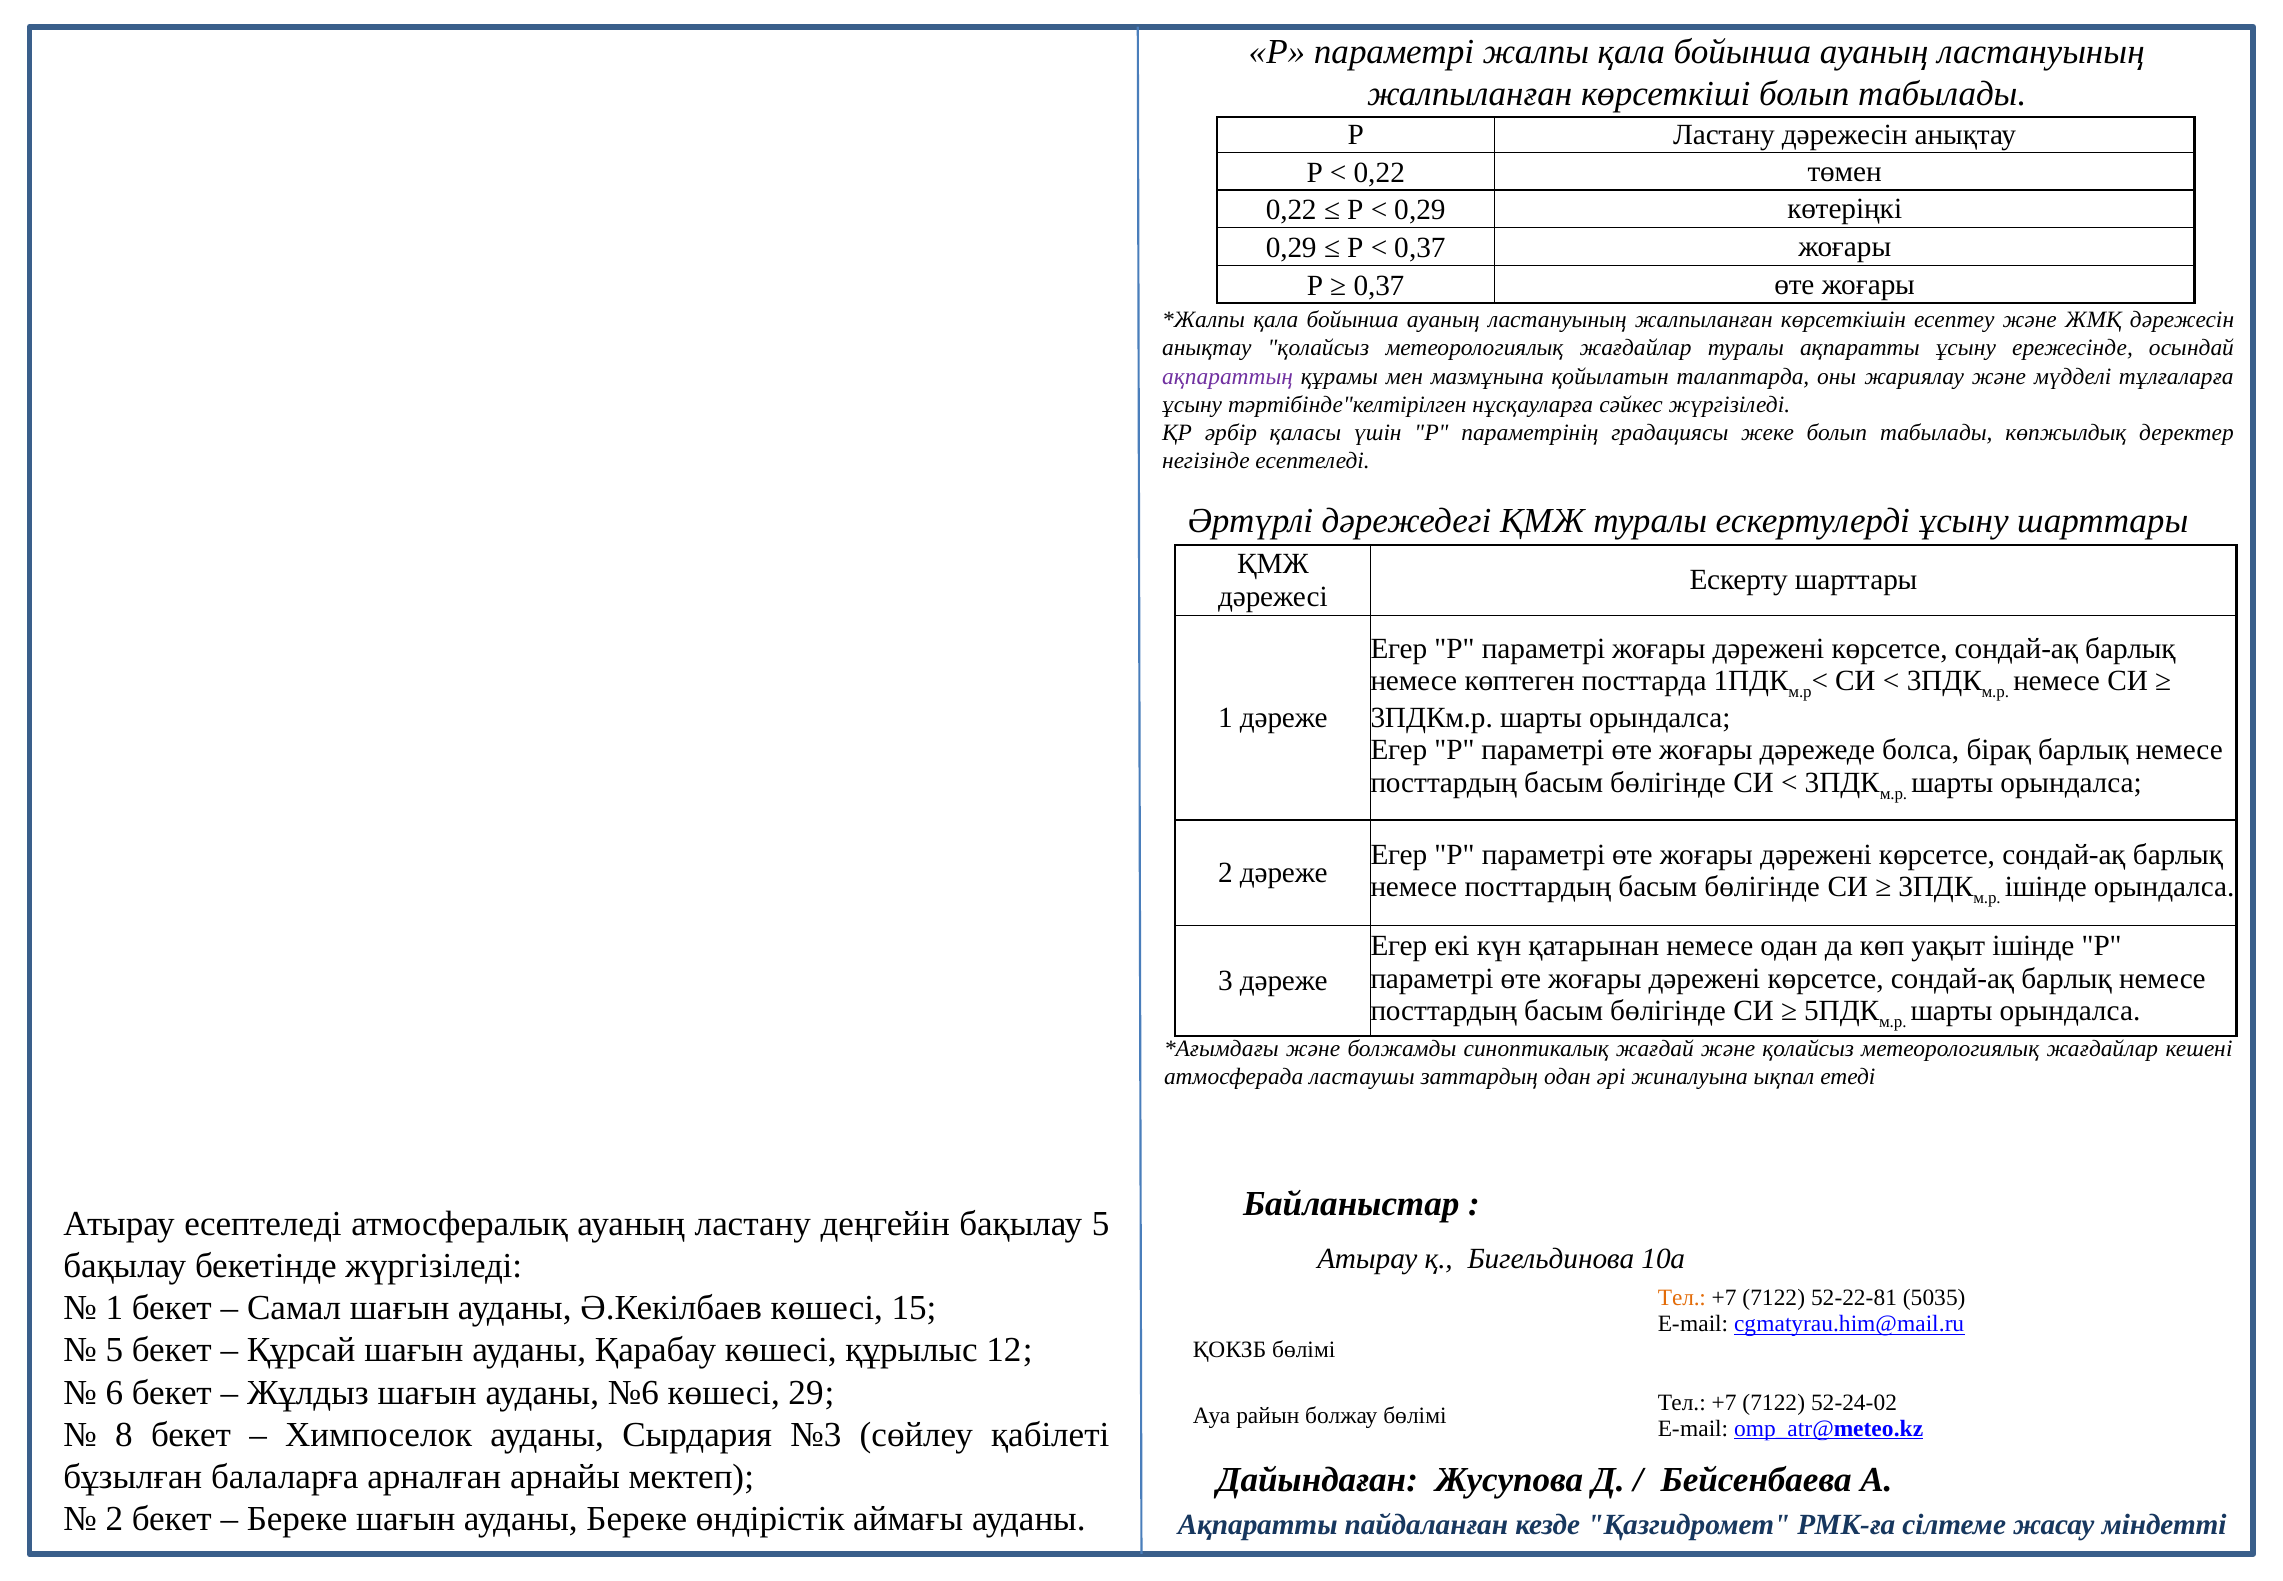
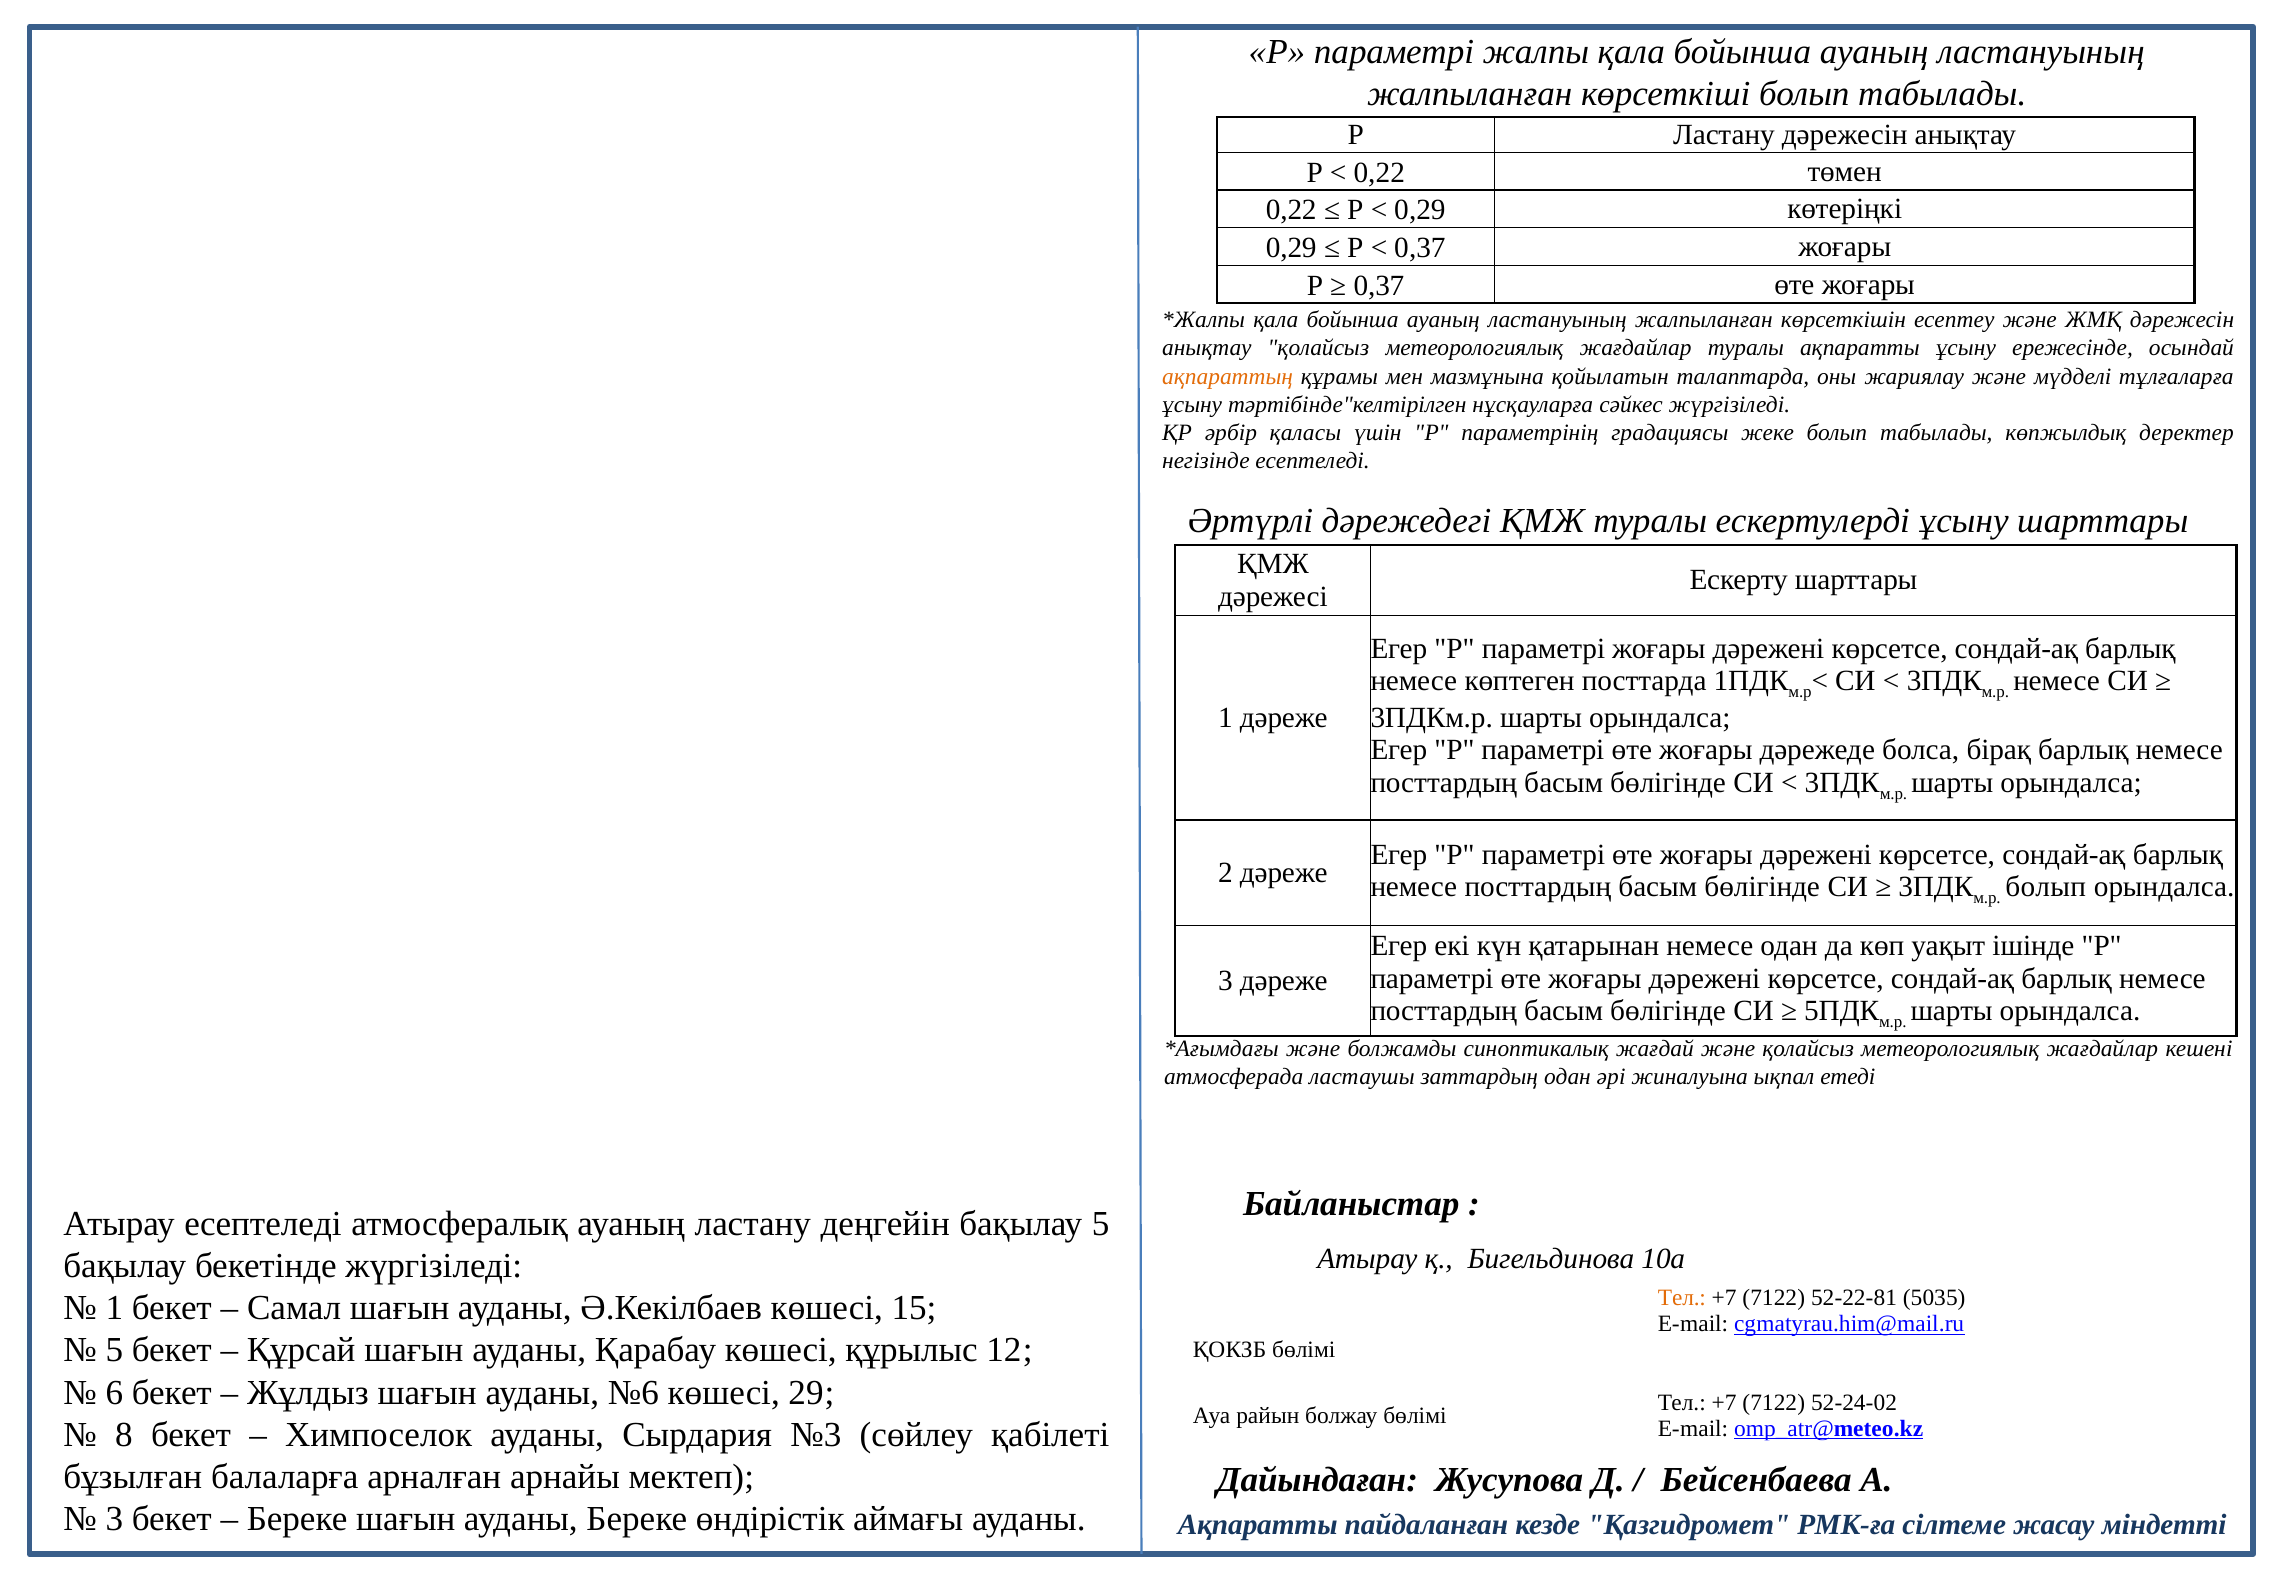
ақпараттың colour: purple -> orange
ішінде at (2046, 887): ішінде -> болып
2 at (114, 1519): 2 -> 3
